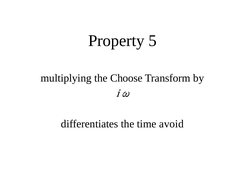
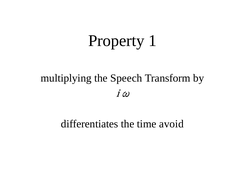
5: 5 -> 1
Choose: Choose -> Speech
